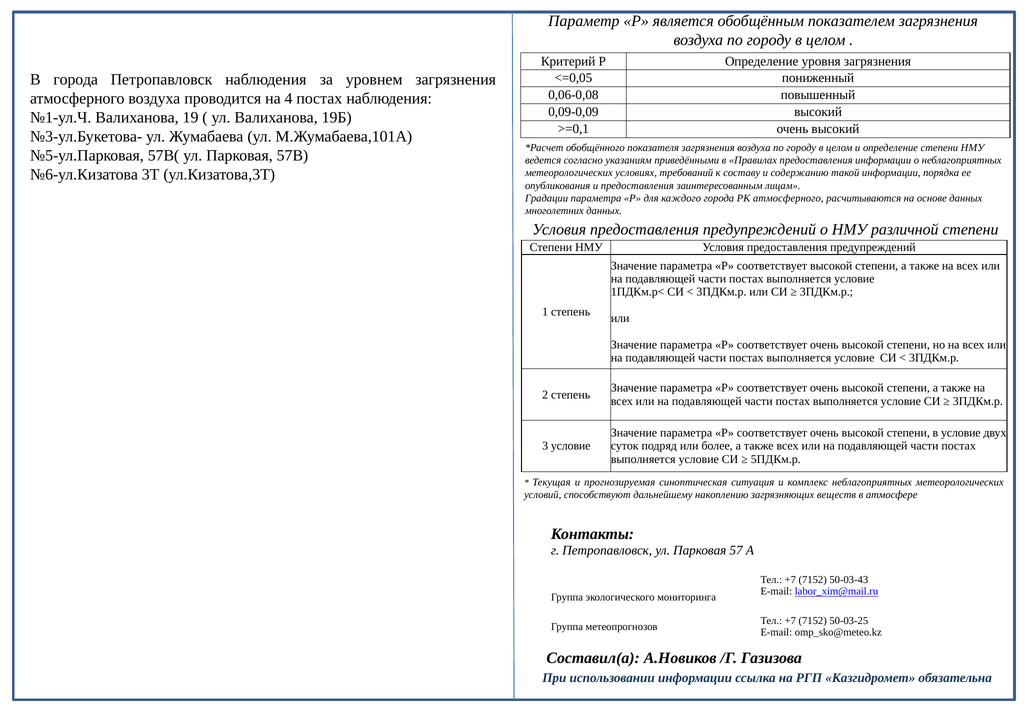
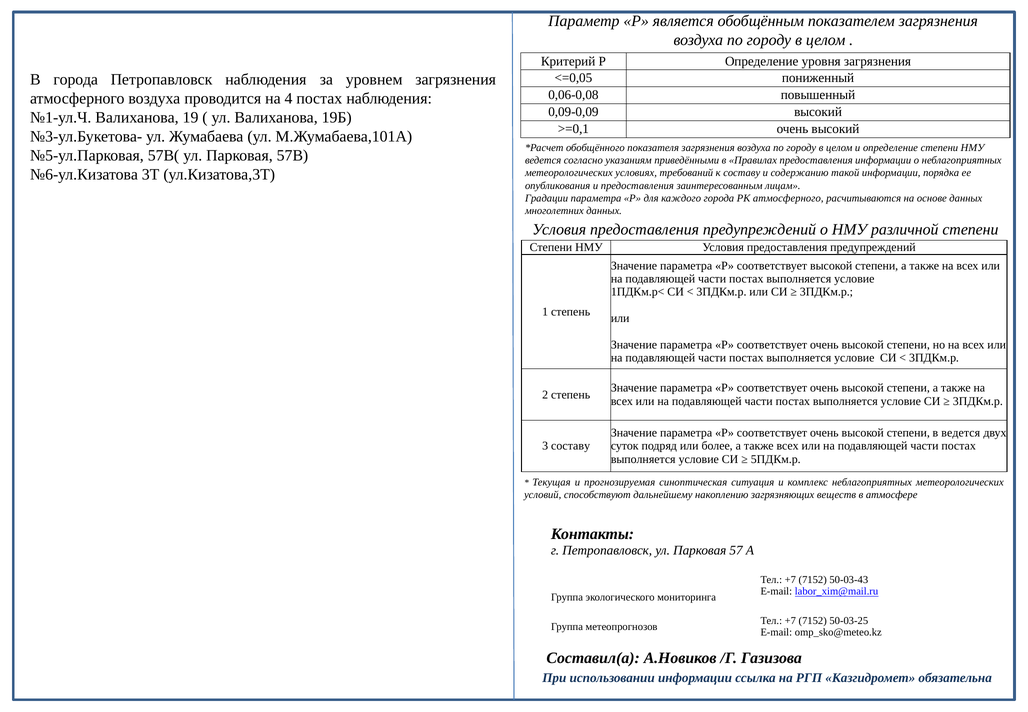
в условие: условие -> ведется
3 условие: условие -> составу
